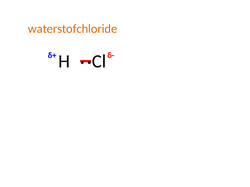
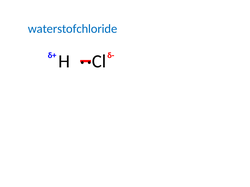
waterstofchloride colour: orange -> blue
